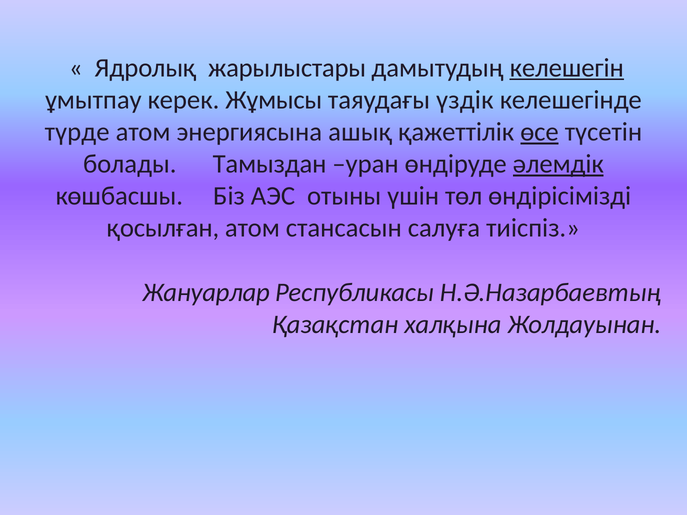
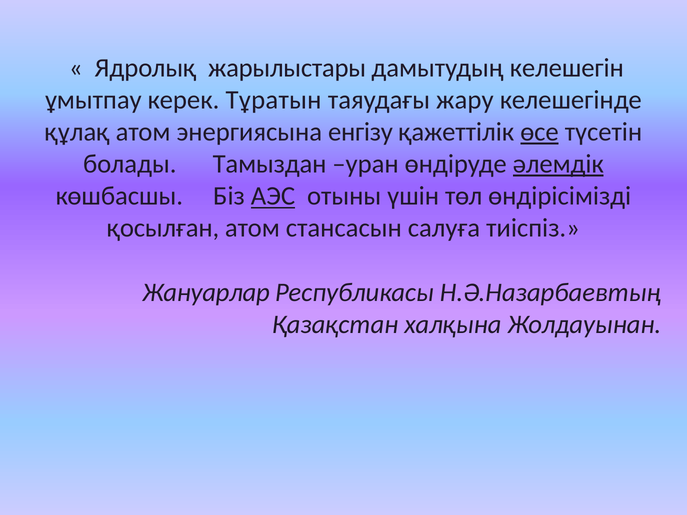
келешегін underline: present -> none
Жұмысы: Жұмысы -> Тұратын
үздік: үздік -> жару
түрде: түрде -> құлақ
ашық: ашық -> енгізу
АЭС underline: none -> present
